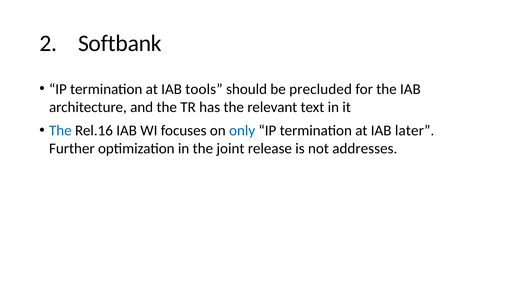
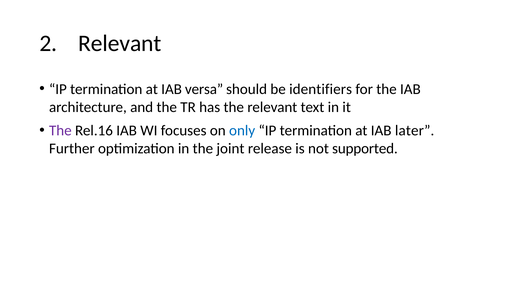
2 Softbank: Softbank -> Relevant
tools: tools -> versa
precluded: precluded -> identifiers
The at (60, 131) colour: blue -> purple
addresses: addresses -> supported
